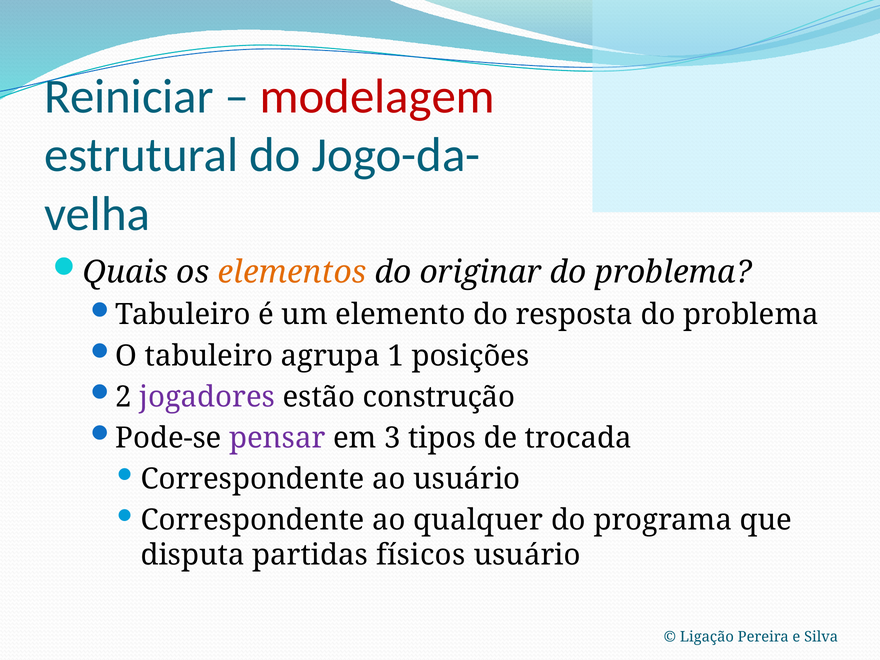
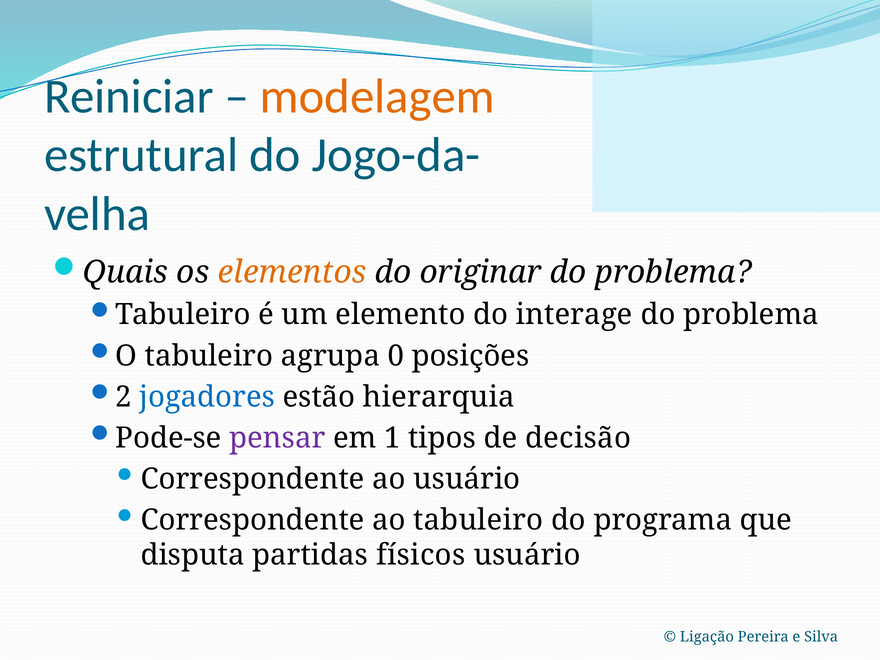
modelagem colour: red -> orange
resposta: resposta -> interage
1: 1 -> 0
jogadores colour: purple -> blue
construção: construção -> hierarquia
3: 3 -> 1
trocada: trocada -> decisão
ao qualquer: qualquer -> tabuleiro
